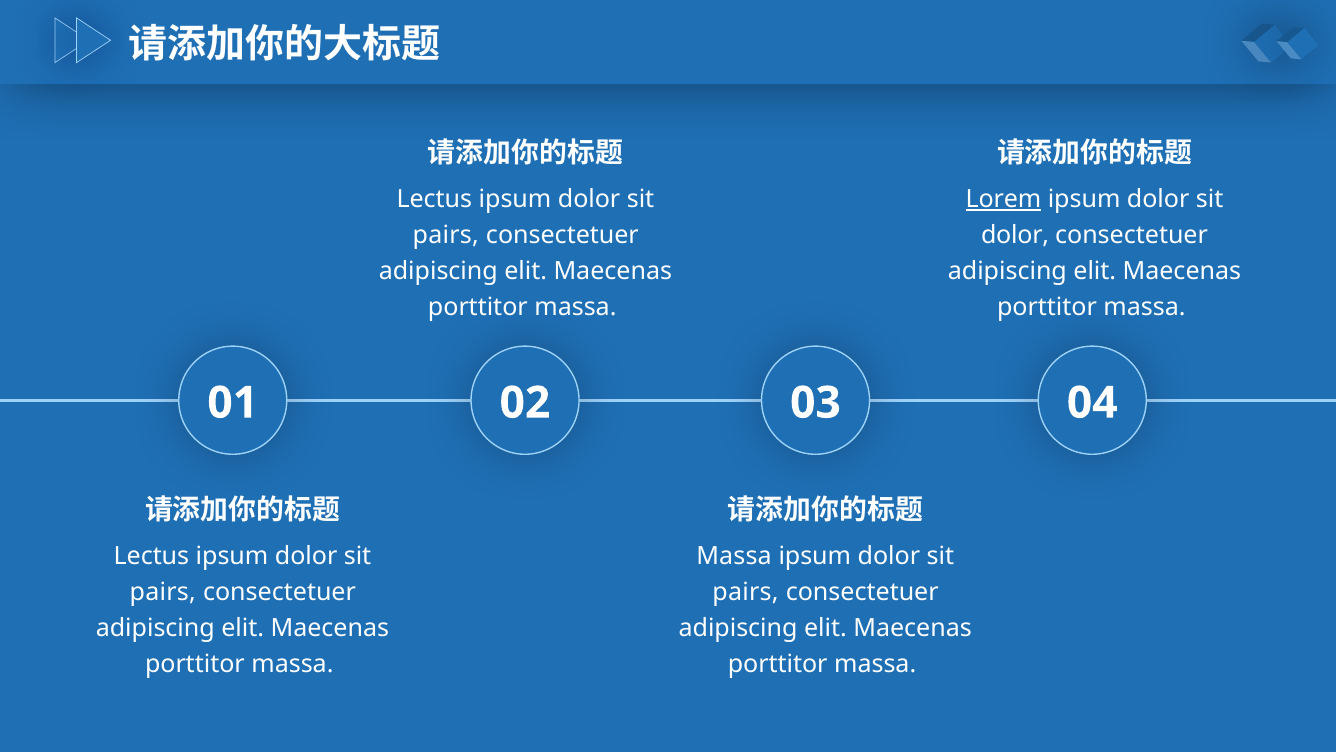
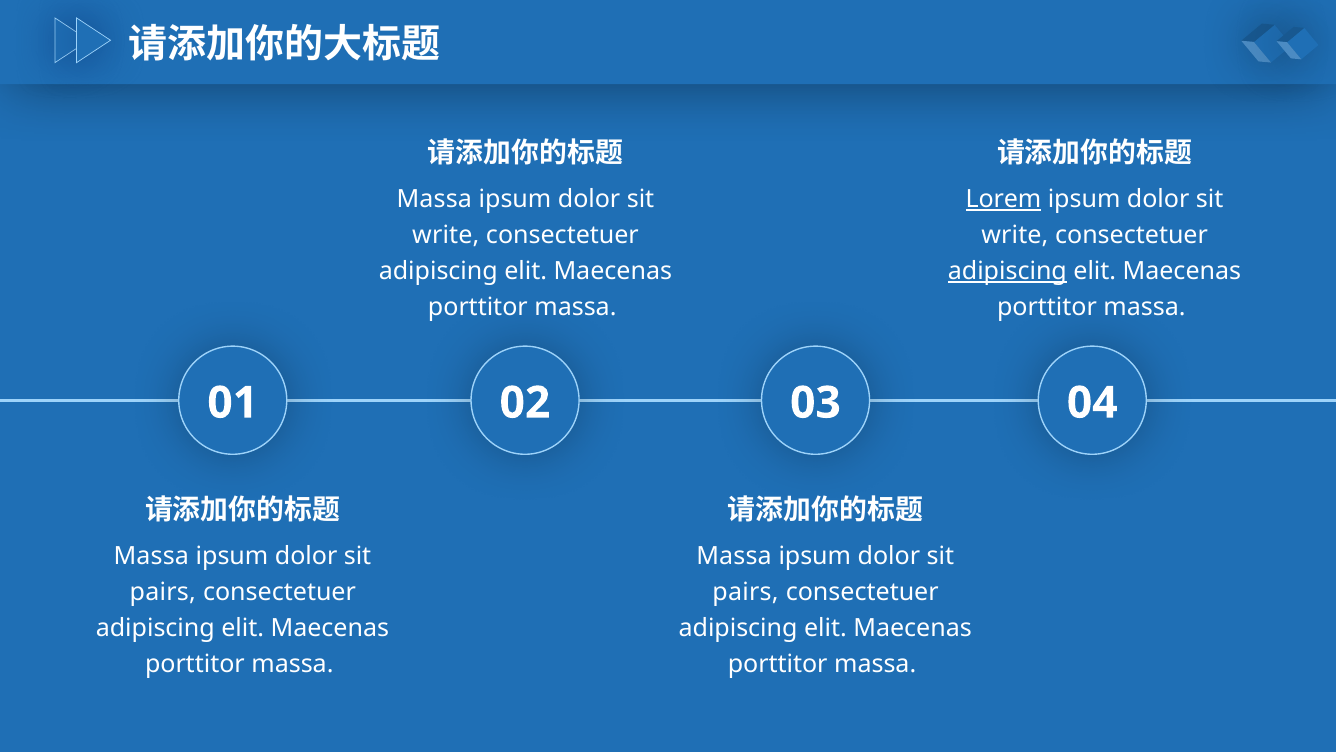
Lectus at (434, 199): Lectus -> Massa
pairs at (446, 235): pairs -> write
dolor at (1015, 235): dolor -> write
adipiscing at (1007, 271) underline: none -> present
Lectus at (151, 555): Lectus -> Massa
